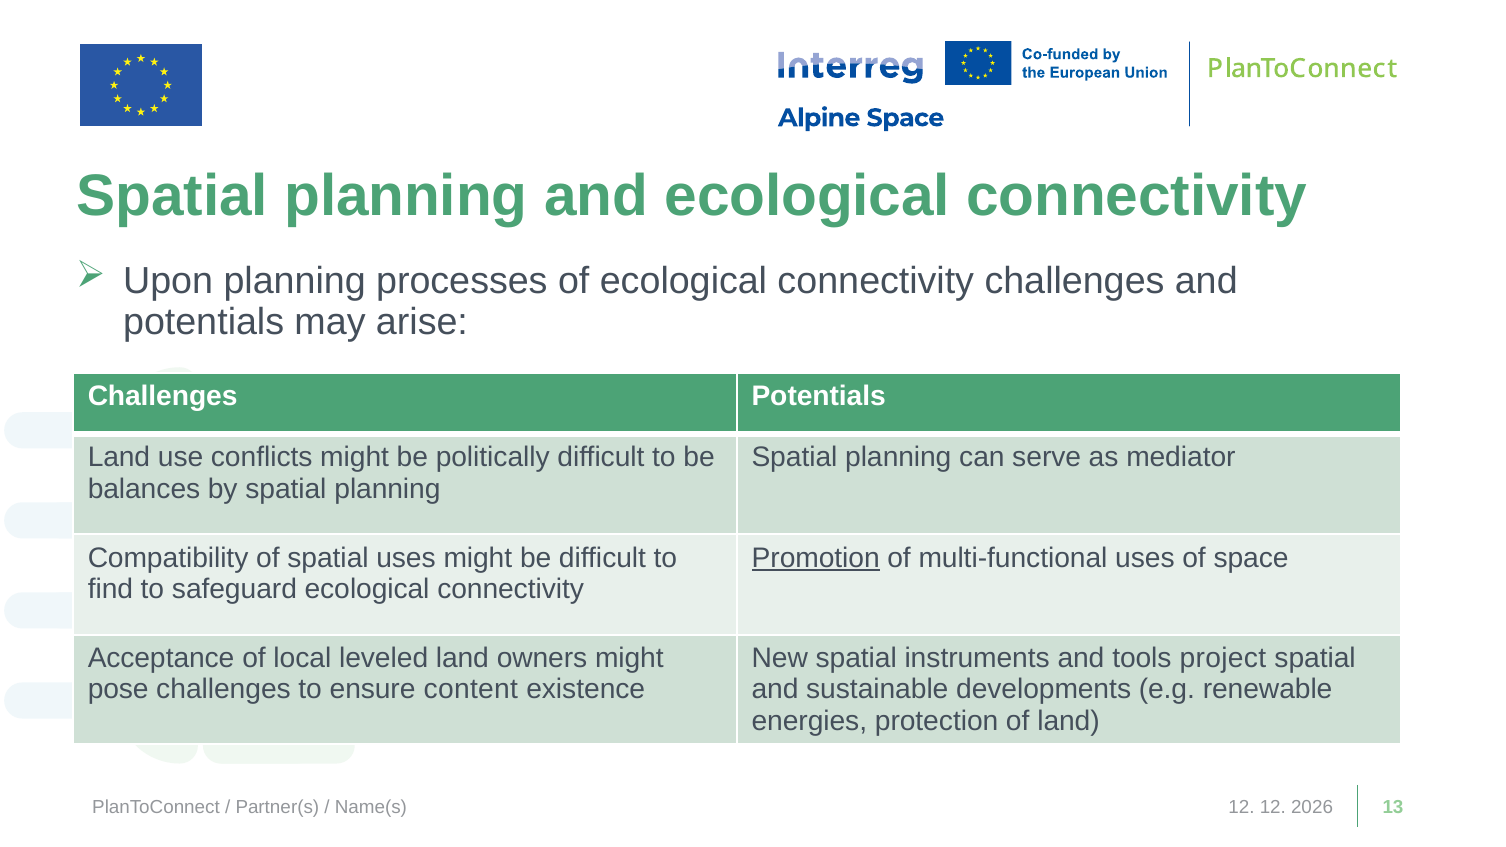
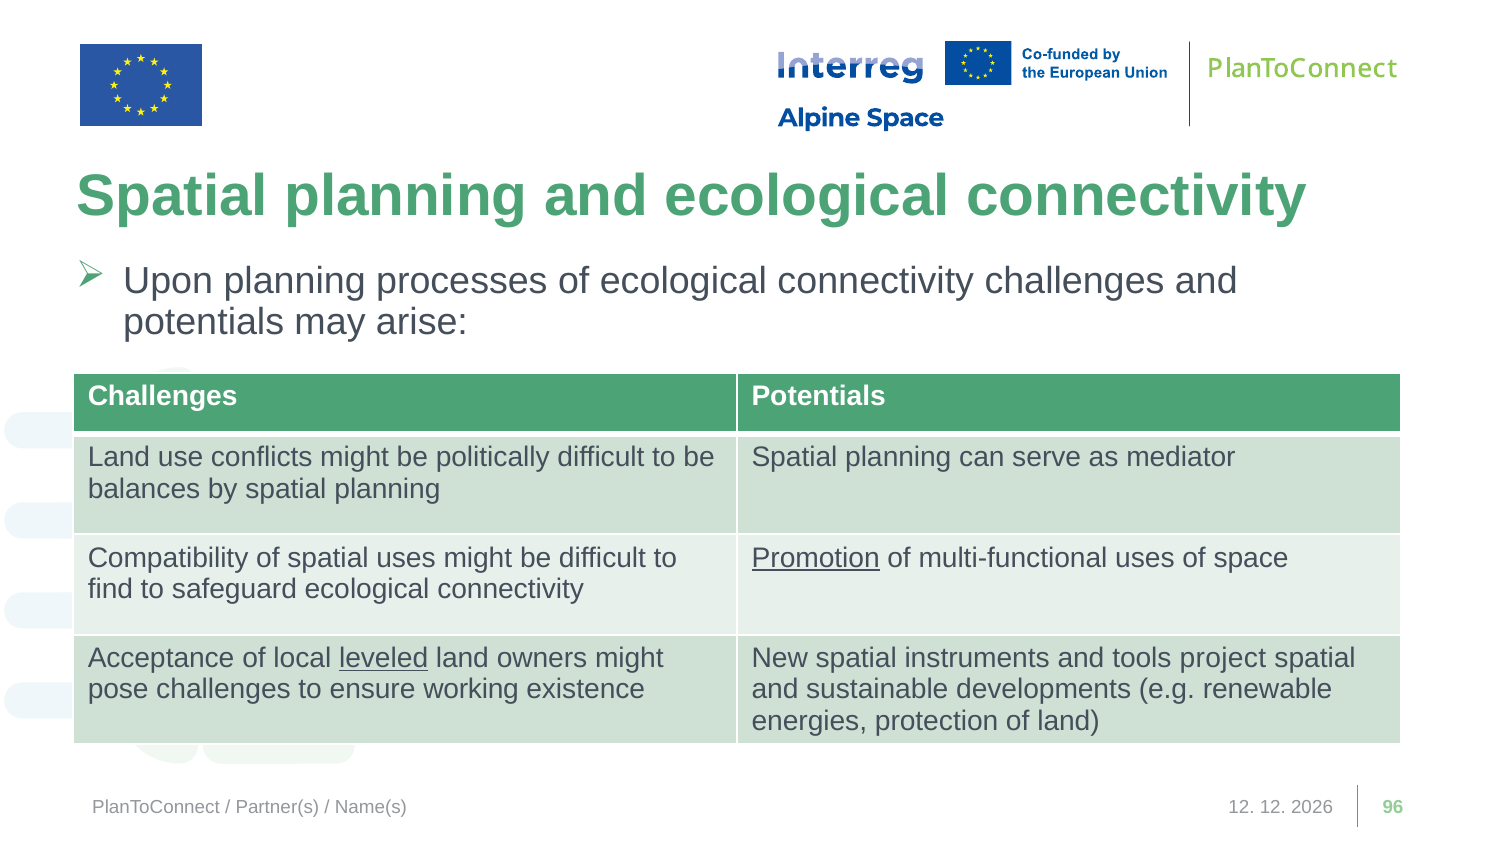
leveled underline: none -> present
content: content -> working
13: 13 -> 96
